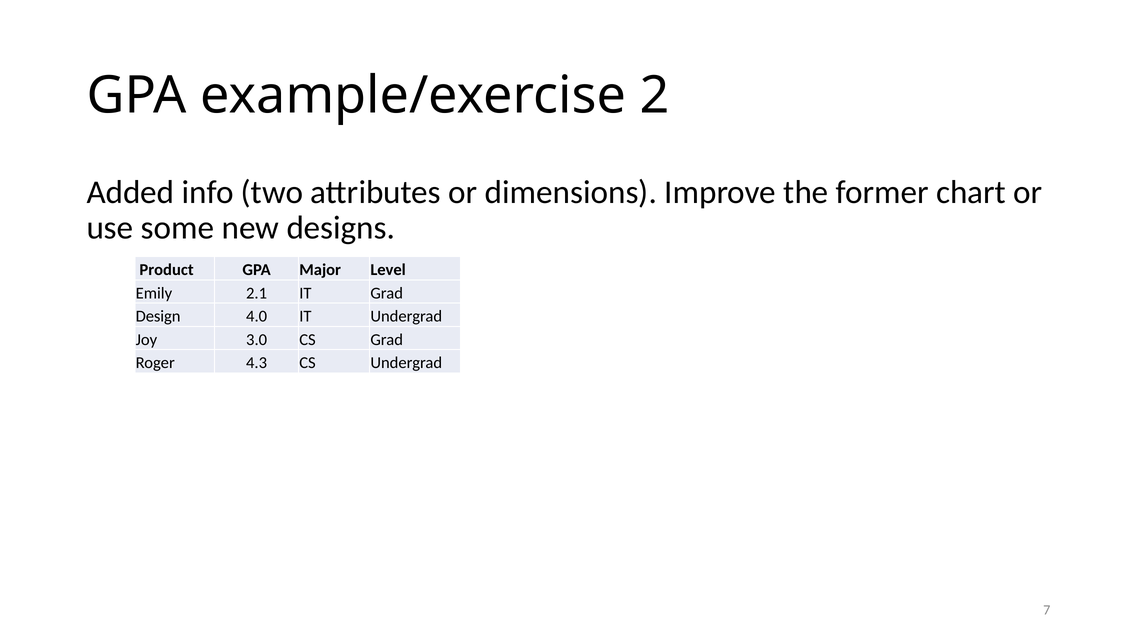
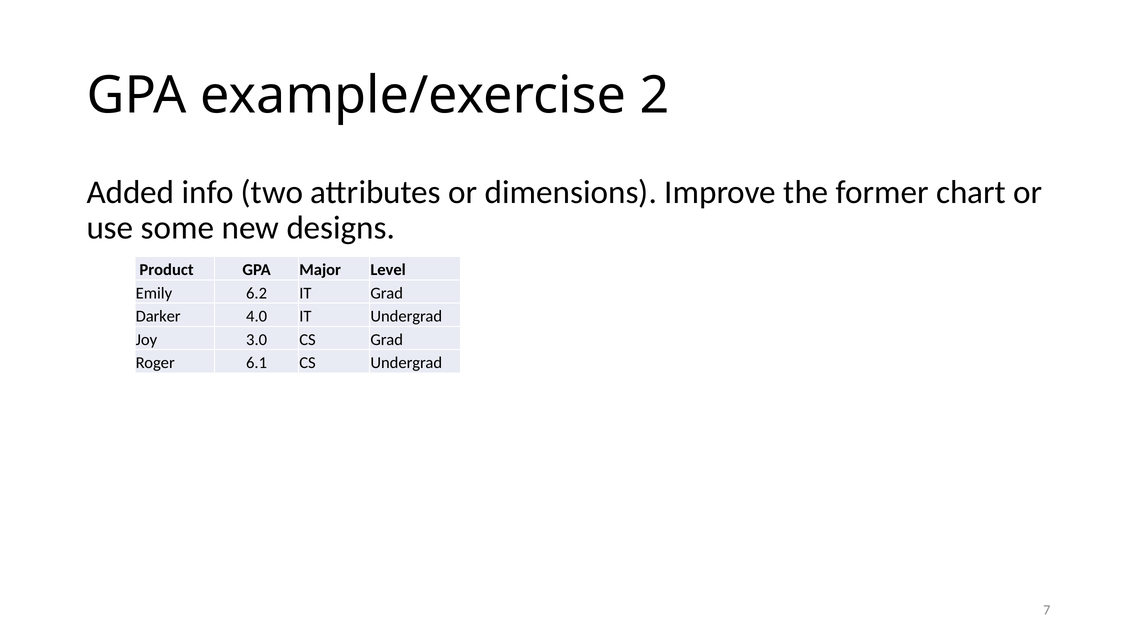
2.1: 2.1 -> 6.2
Design: Design -> Darker
4.3: 4.3 -> 6.1
